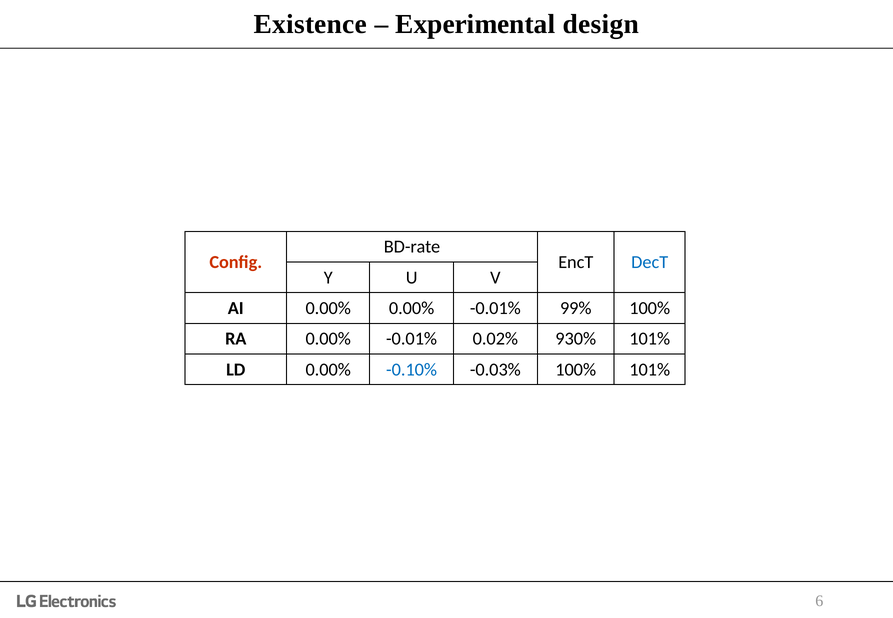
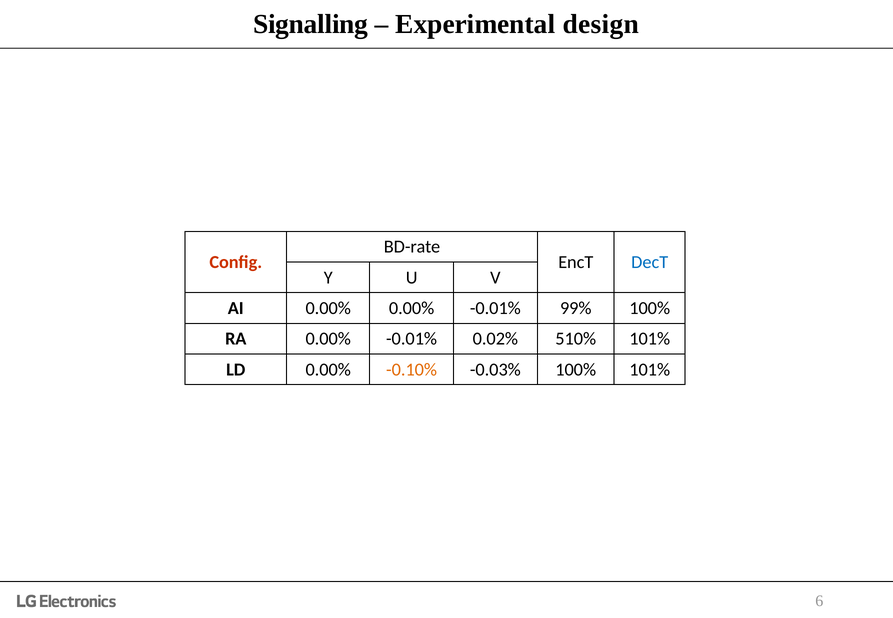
Existence: Existence -> Signalling
930%: 930% -> 510%
-0.10% colour: blue -> orange
